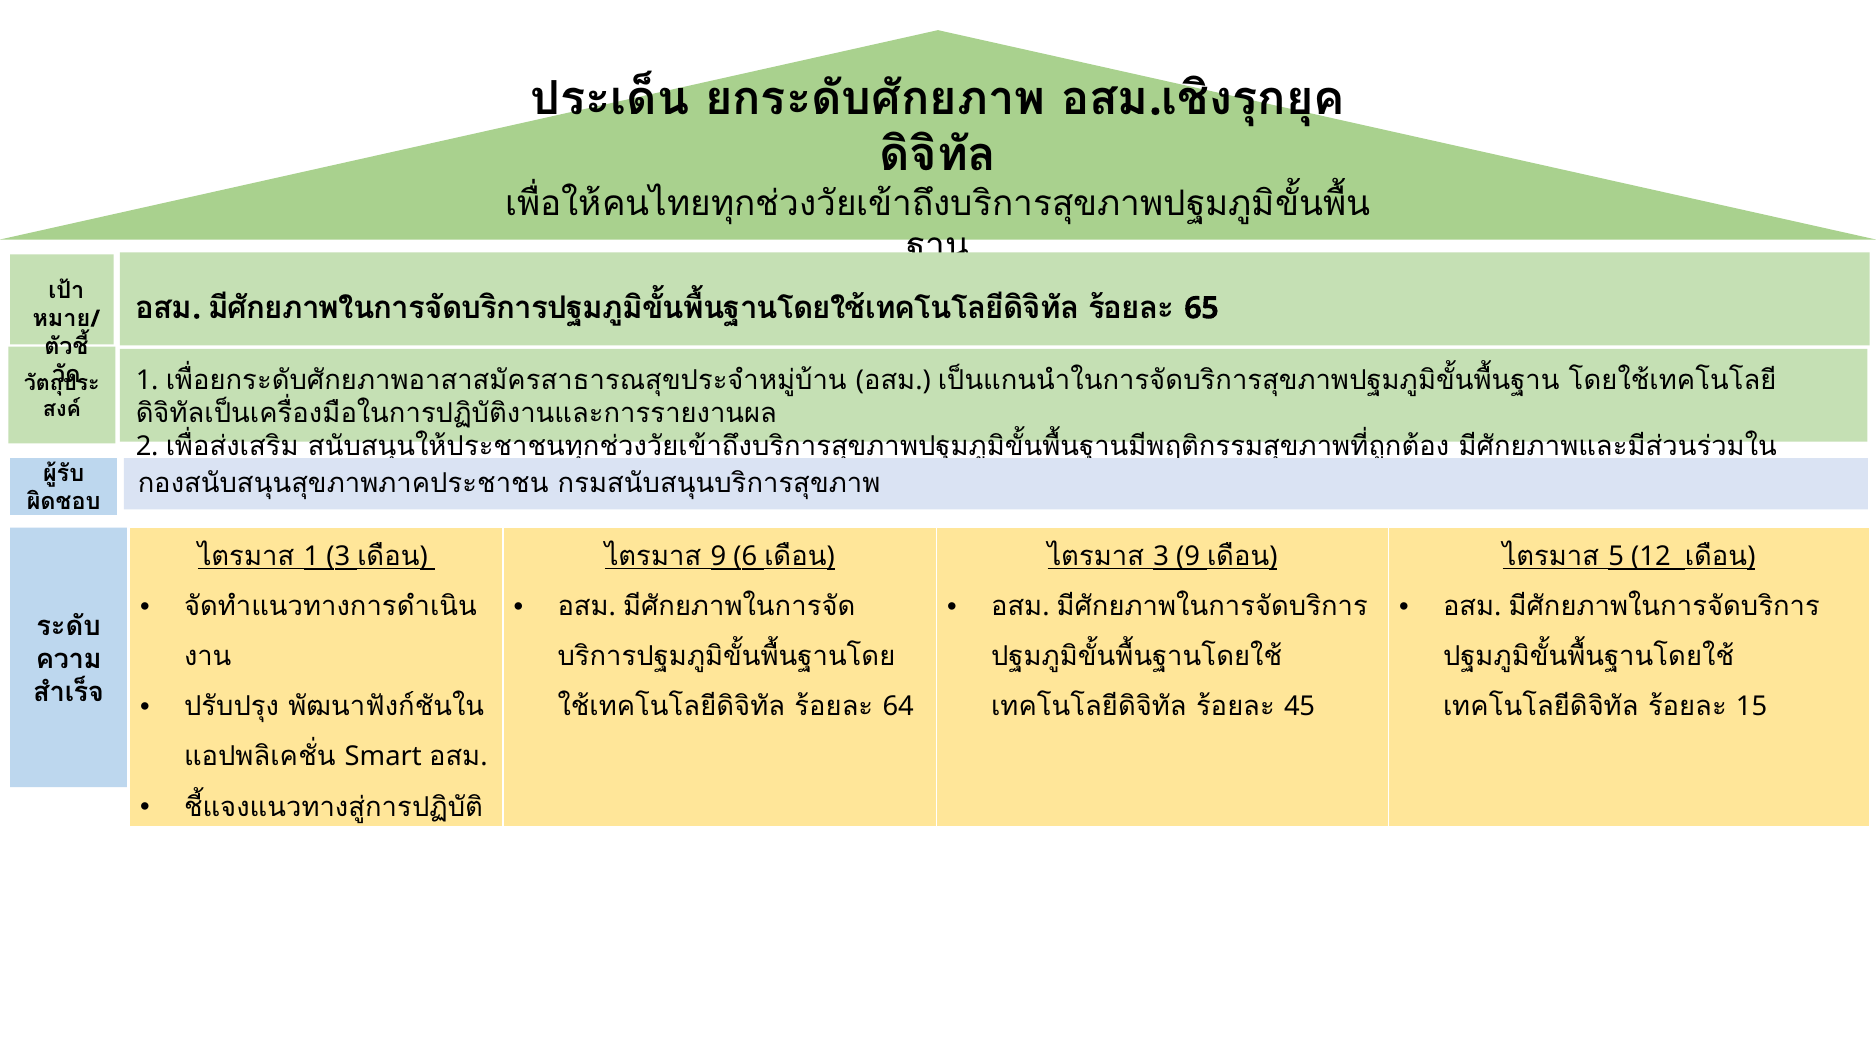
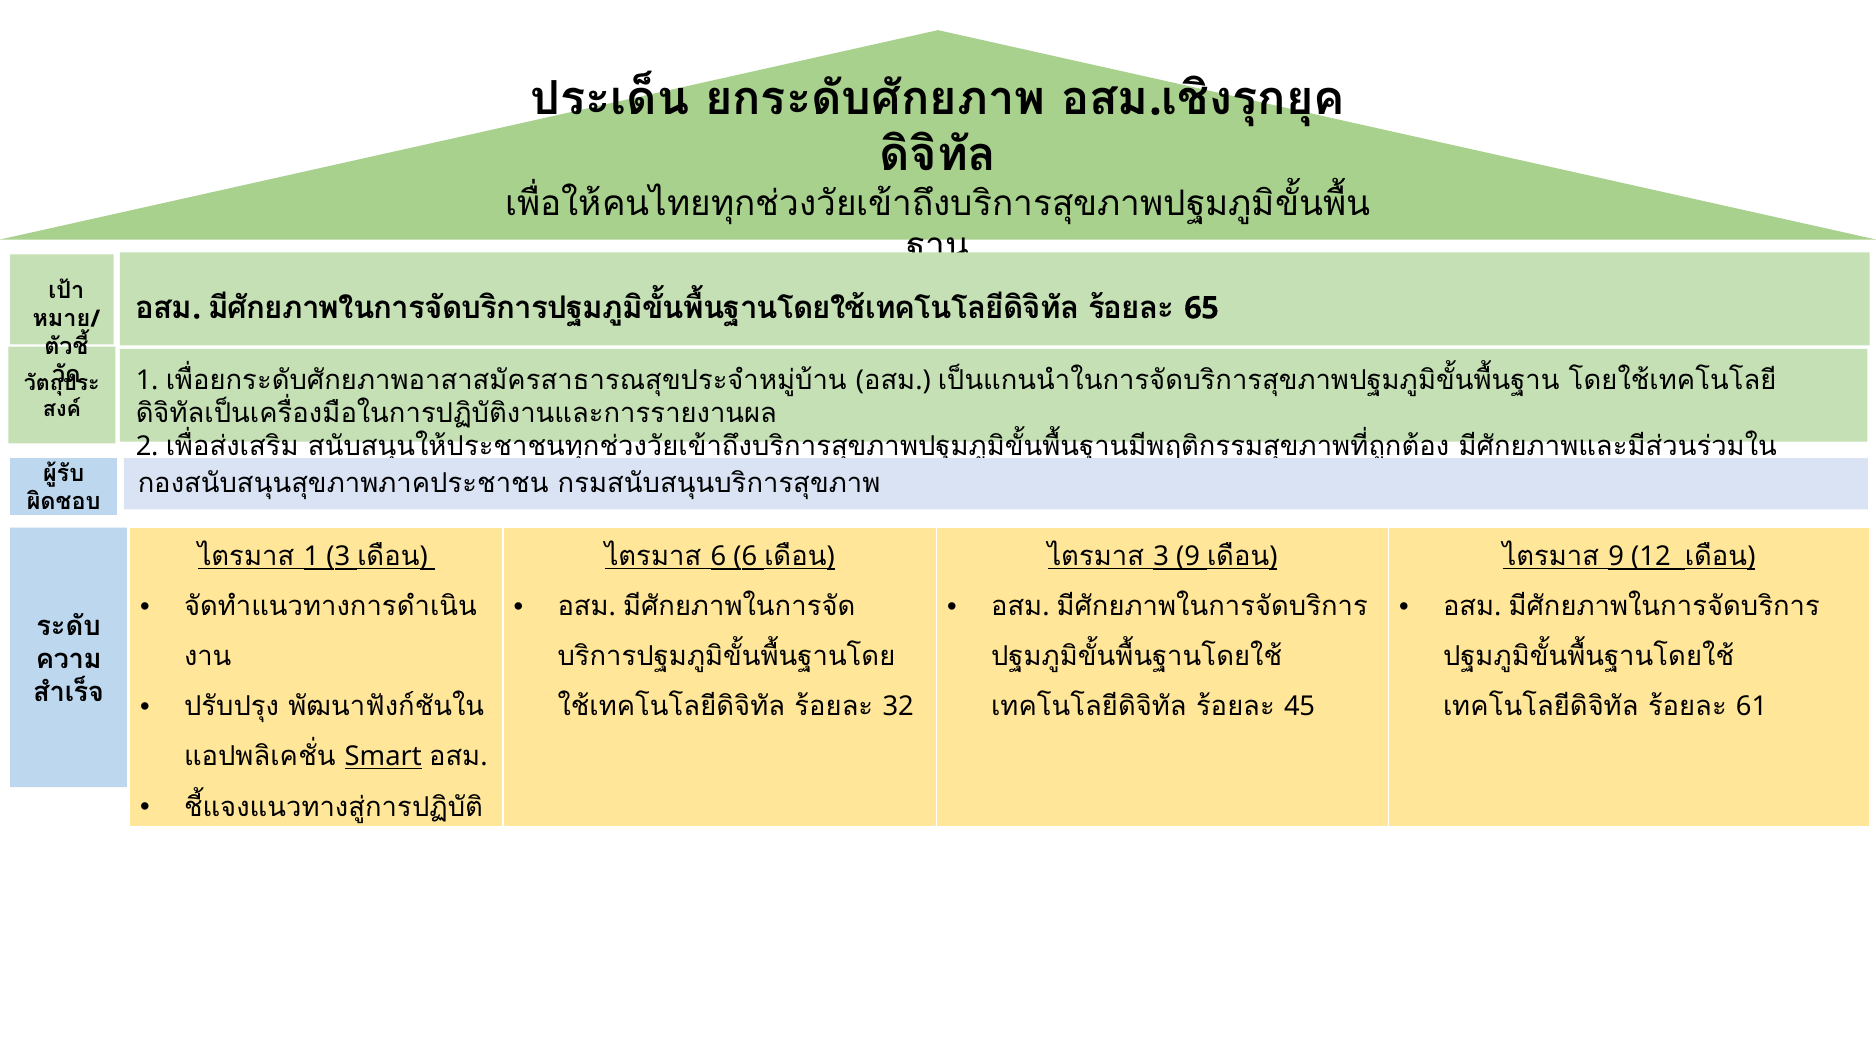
9 at (718, 557): 9 -> 6
5 at (1616, 557): 5 -> 9
64: 64 -> 32
15: 15 -> 61
Smart underline: none -> present
